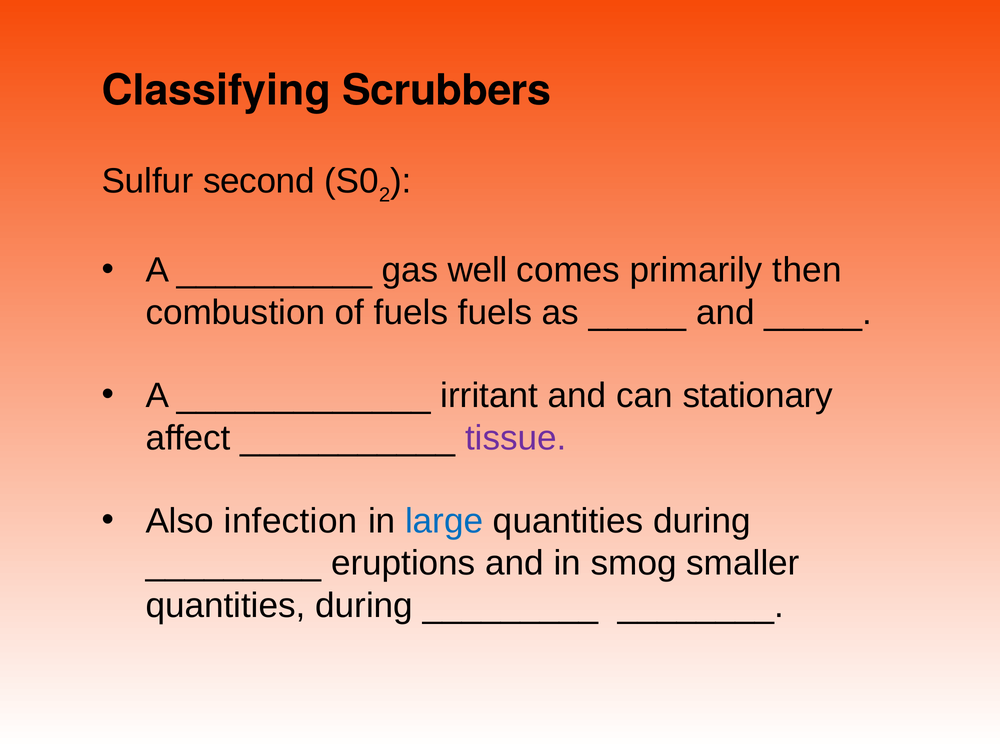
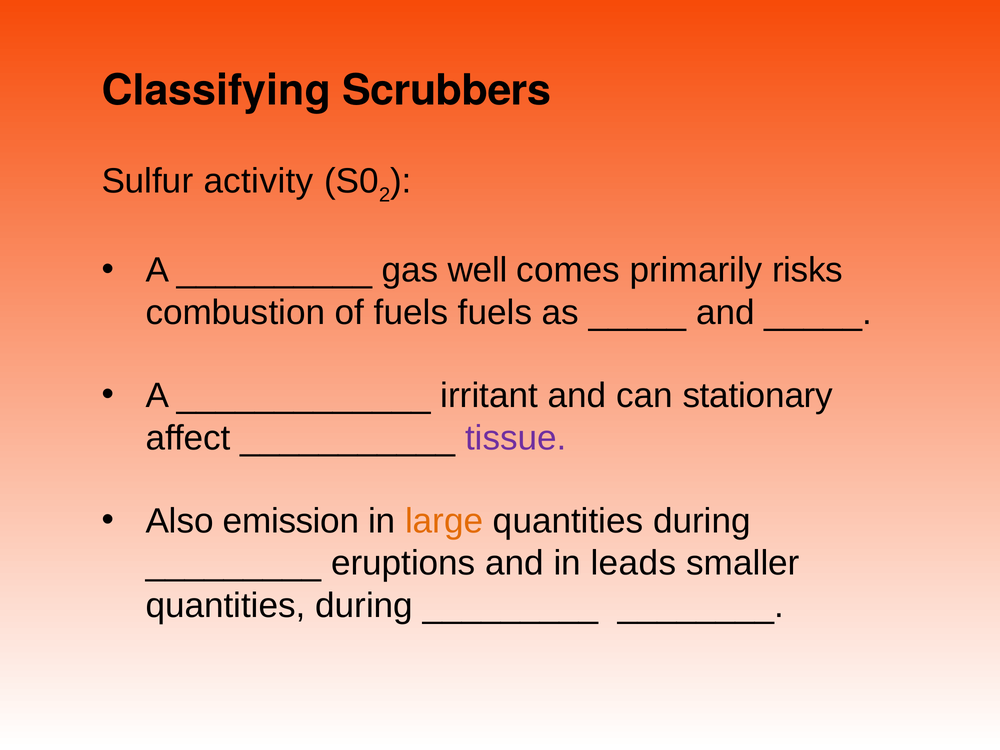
second: second -> activity
then: then -> risks
infection: infection -> emission
large colour: blue -> orange
smog: smog -> leads
